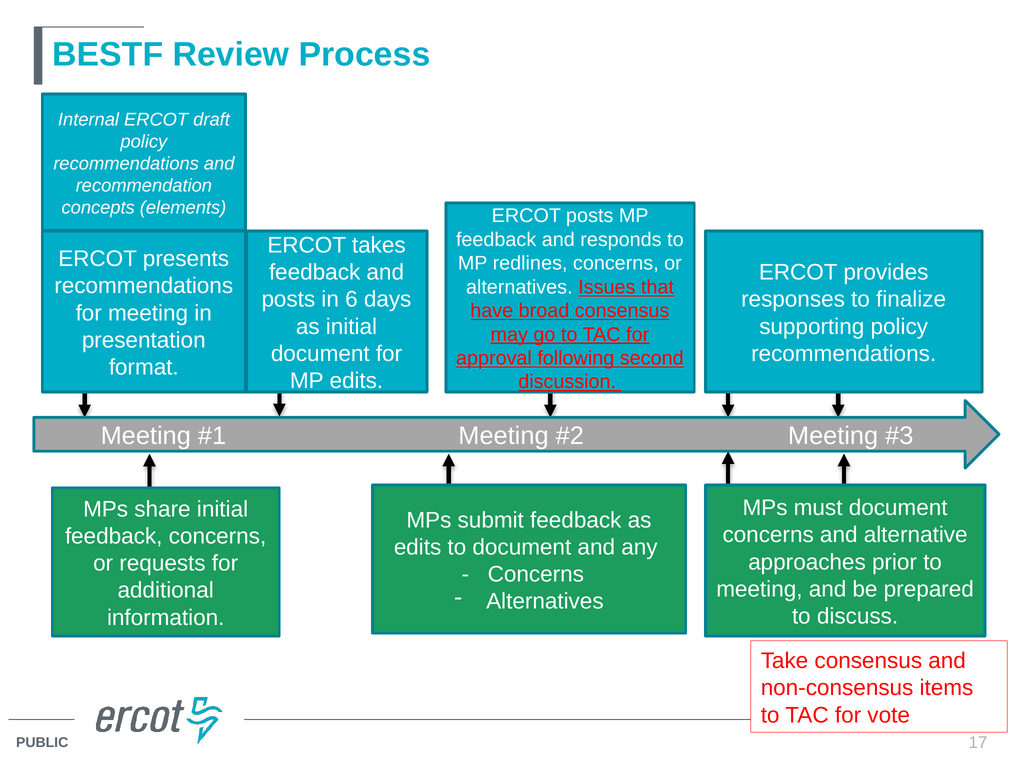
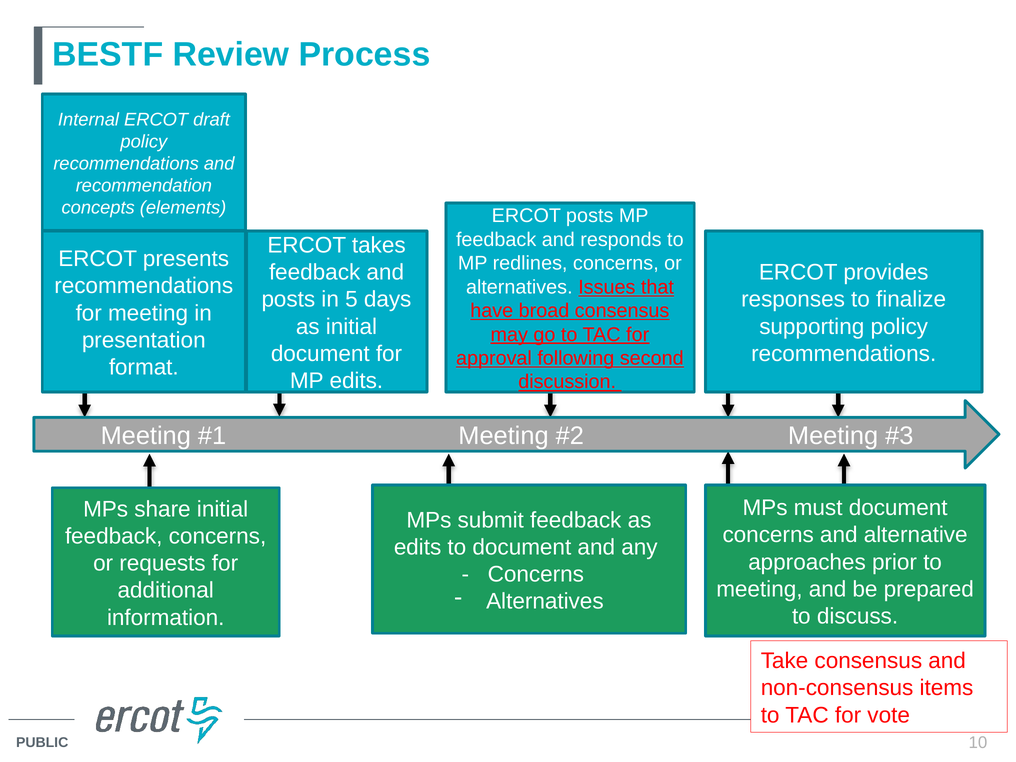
6: 6 -> 5
17: 17 -> 10
